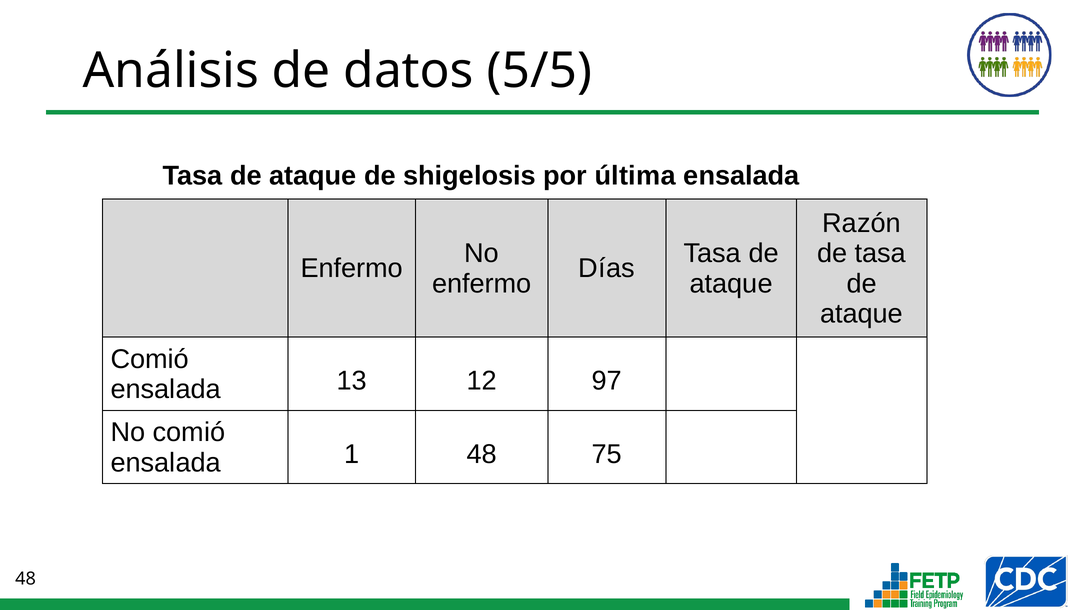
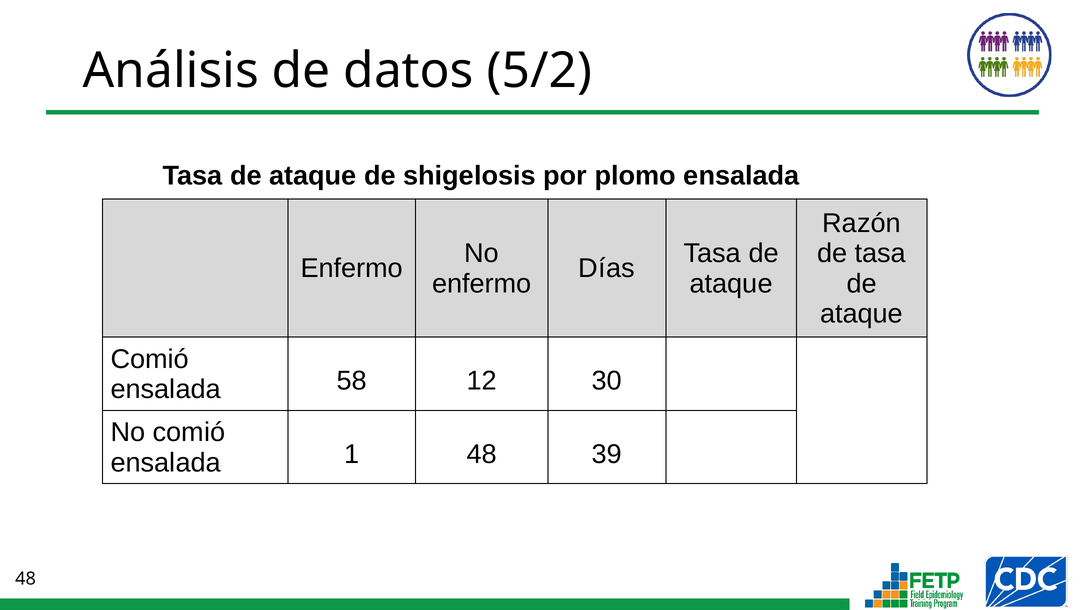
5/5: 5/5 -> 5/2
última: última -> plomo
13: 13 -> 58
97: 97 -> 30
75: 75 -> 39
